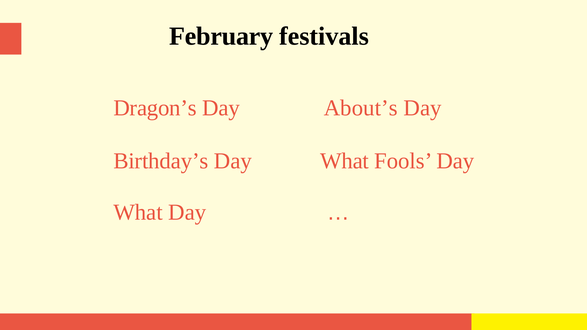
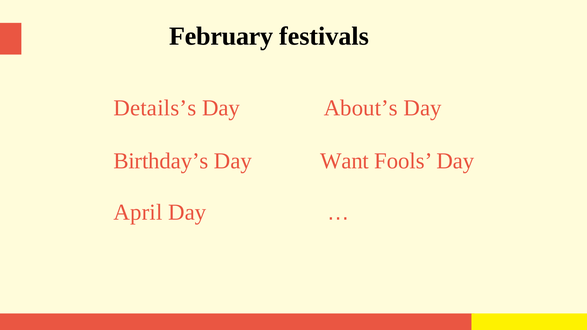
Dragon’s: Dragon’s -> Details’s
What at (345, 161): What -> Want
What at (138, 212): What -> April
